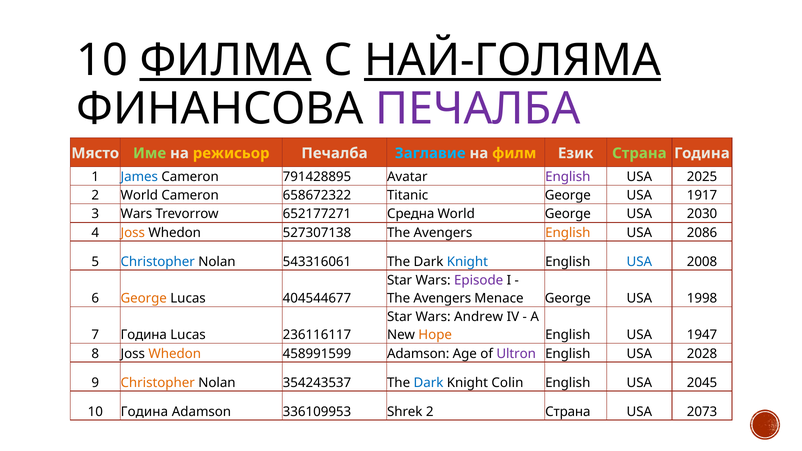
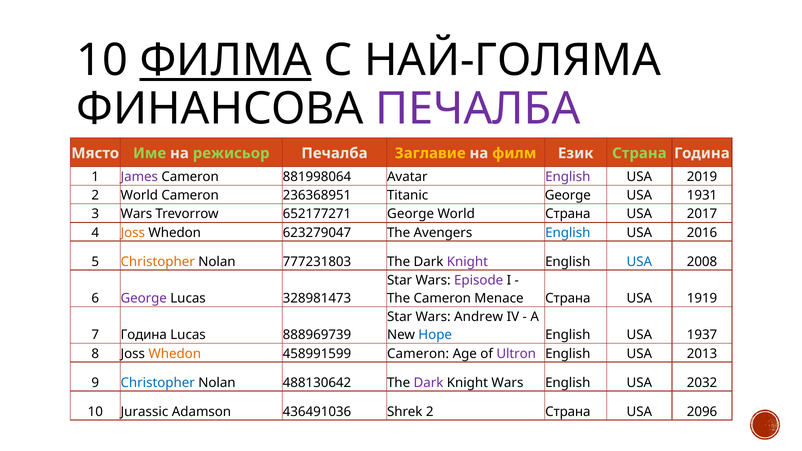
НАЙ-ГОЛЯМА underline: present -> none
режисьор colour: yellow -> light green
Заглавие colour: light blue -> yellow
James colour: blue -> purple
791428895: 791428895 -> 881998064
2025: 2025 -> 2019
658672322: 658672322 -> 236368951
1917: 1917 -> 1931
652177271 Средна: Средна -> George
World George: George -> Страна
2030: 2030 -> 2017
527307138: 527307138 -> 623279047
English at (568, 233) colour: orange -> blue
2086: 2086 -> 2016
Christopher at (158, 262) colour: blue -> orange
543316061: 543316061 -> 777231803
Knight at (467, 262) colour: blue -> purple
George at (144, 298) colour: orange -> purple
404544677: 404544677 -> 328981473
Avengers at (442, 298): Avengers -> Cameron
Menace George: George -> Страна
1998: 1998 -> 1919
236116117: 236116117 -> 888969739
Hope colour: orange -> blue
1947: 1947 -> 1937
458991599 Adamson: Adamson -> Cameron
2028: 2028 -> 2013
Christopher at (158, 383) colour: orange -> blue
354243537: 354243537 -> 488130642
Dark at (429, 383) colour: blue -> purple
Knight Colin: Colin -> Wars
2045: 2045 -> 2032
10 Година: Година -> Jurassic
336109953: 336109953 -> 436491036
2073: 2073 -> 2096
